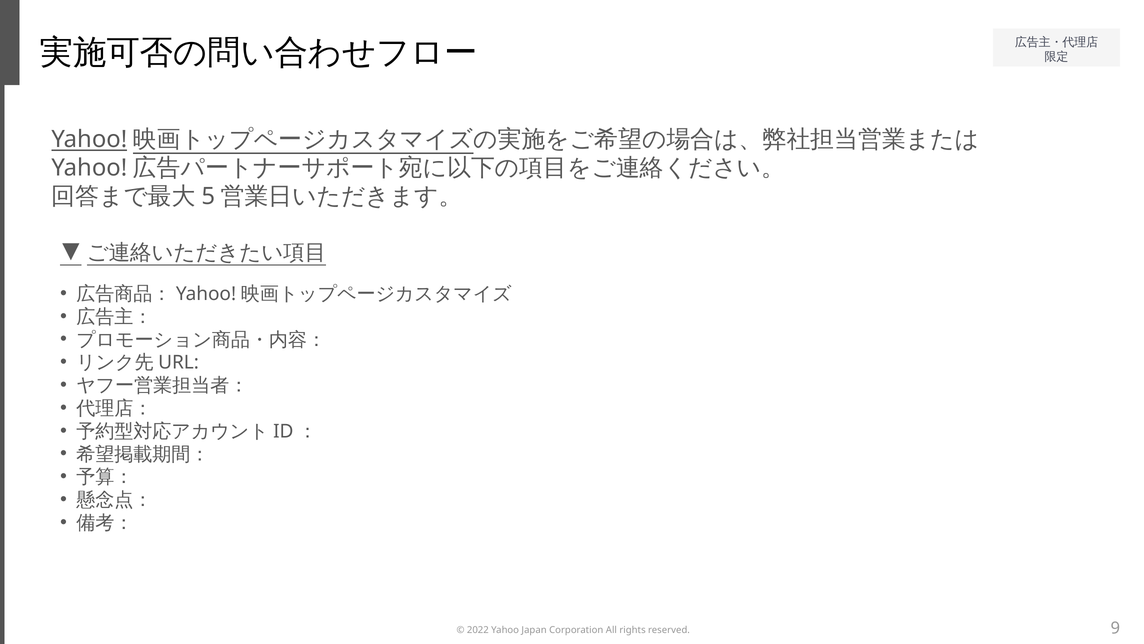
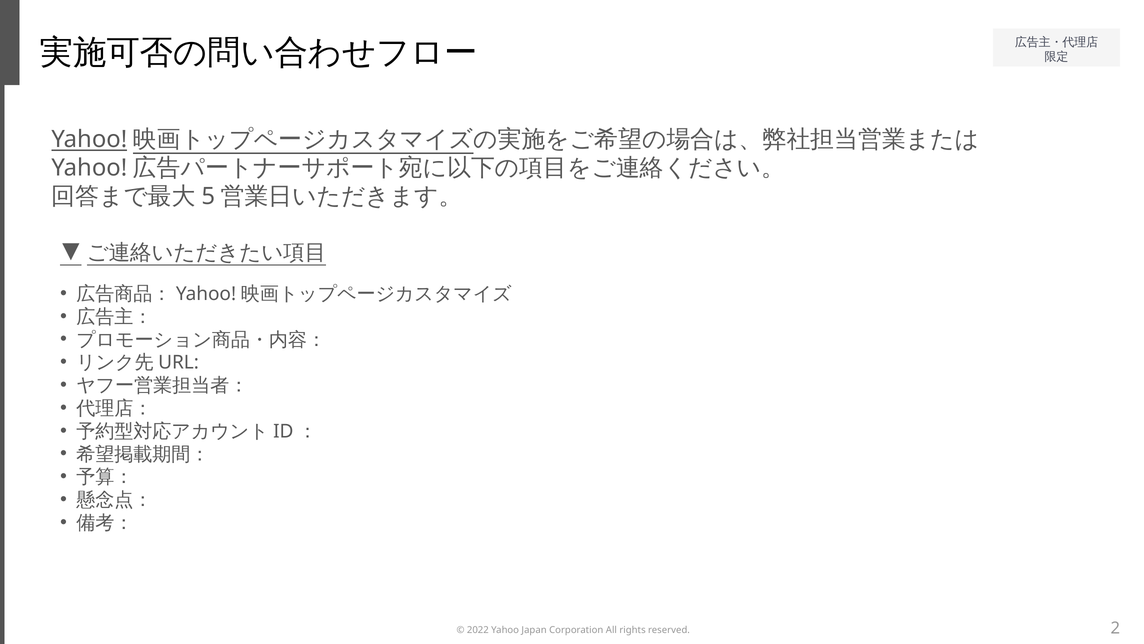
9: 9 -> 2
